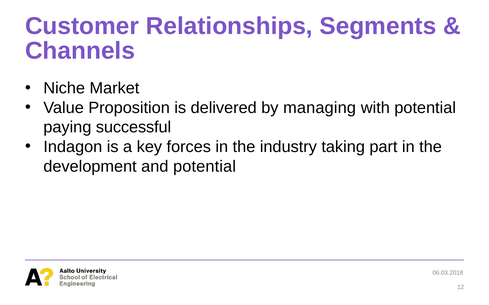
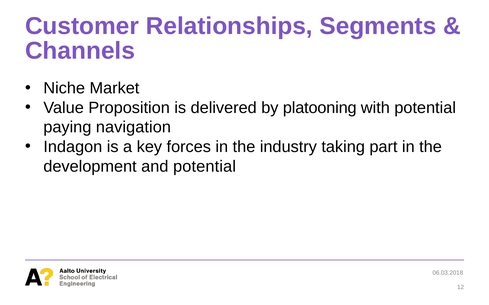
managing: managing -> platooning
successful: successful -> navigation
